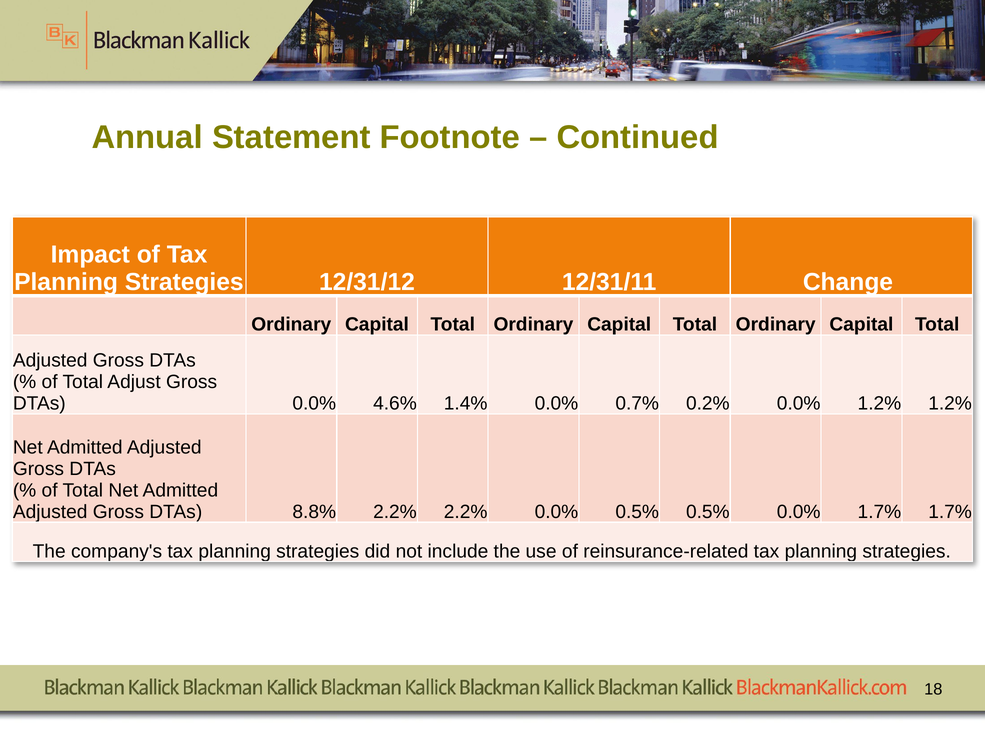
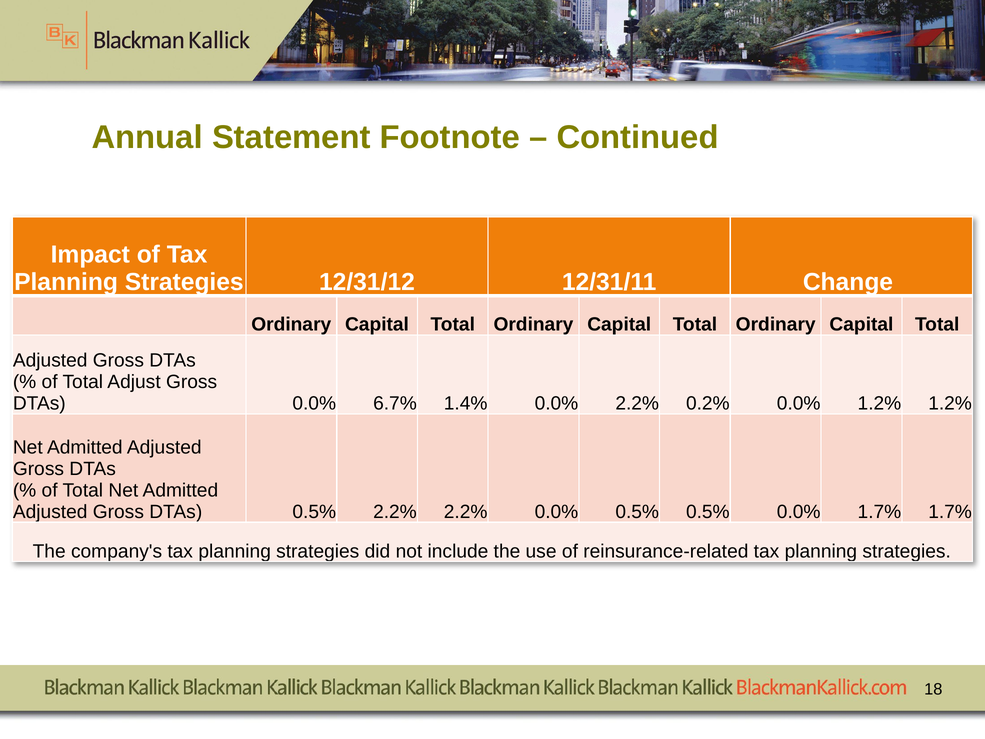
4.6%: 4.6% -> 6.7%
0.0% 0.7%: 0.7% -> 2.2%
DTAs 8.8%: 8.8% -> 0.5%
